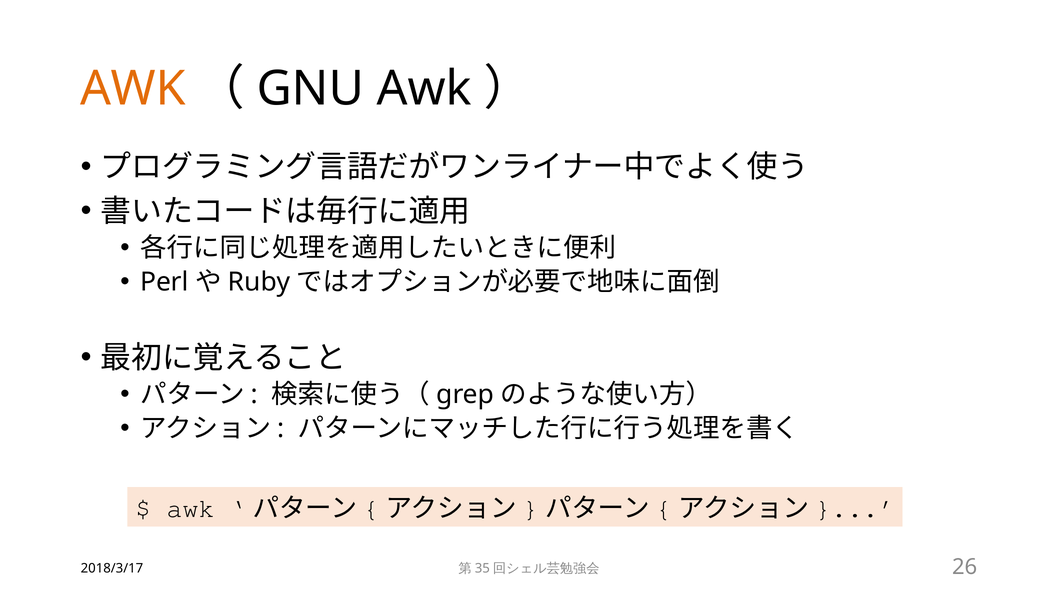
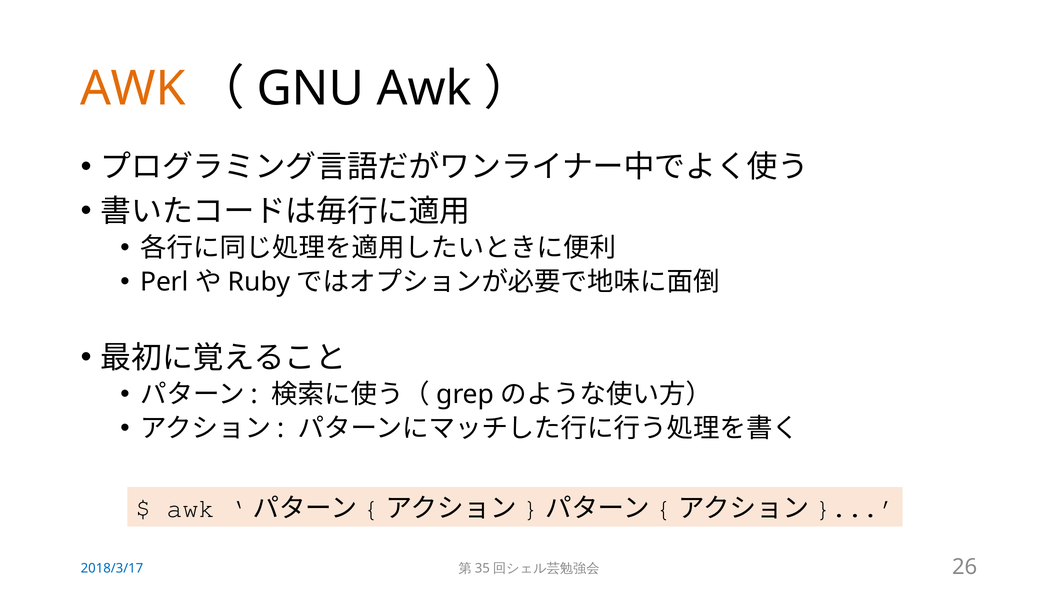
2018/3/17 colour: black -> blue
